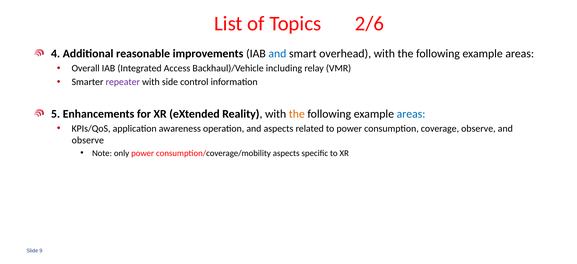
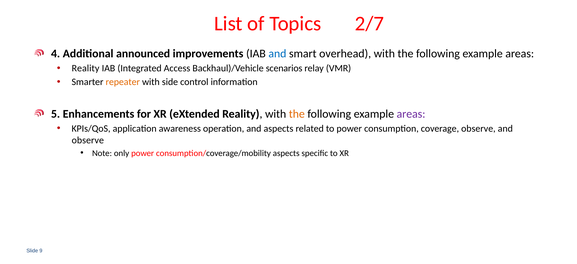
2/6: 2/6 -> 2/7
reasonable: reasonable -> announced
Overall at (86, 68): Overall -> Reality
including: including -> scenarios
repeater colour: purple -> orange
areas at (411, 114) colour: blue -> purple
